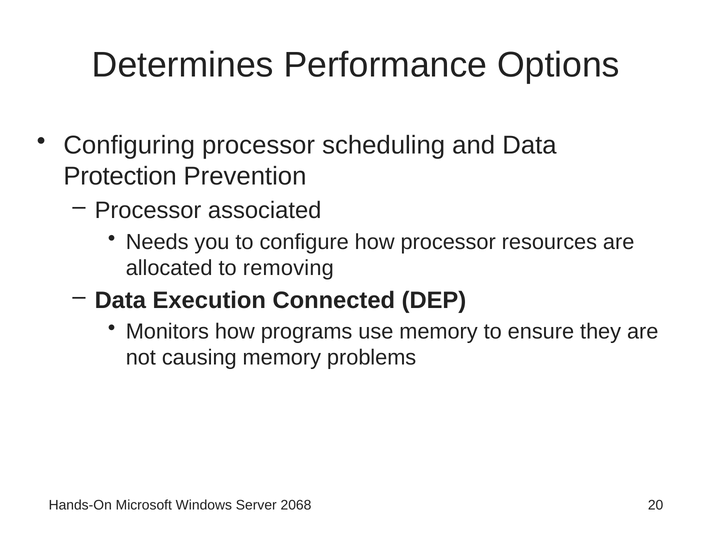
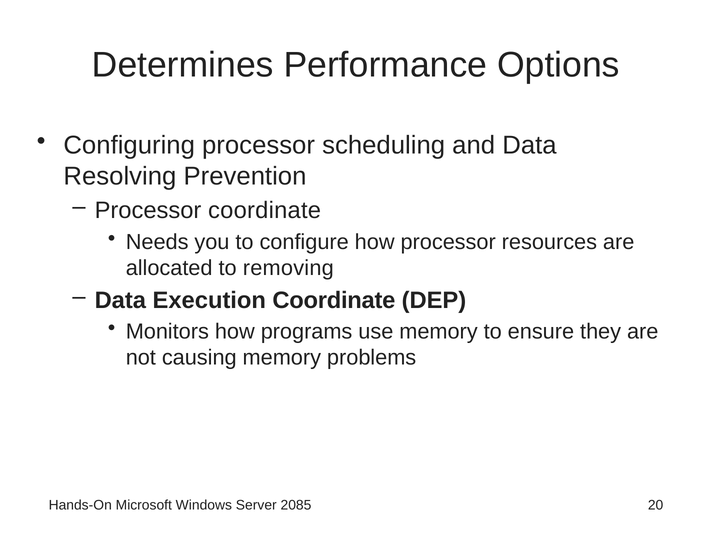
Protection: Protection -> Resolving
Processor associated: associated -> coordinate
Execution Connected: Connected -> Coordinate
2068: 2068 -> 2085
